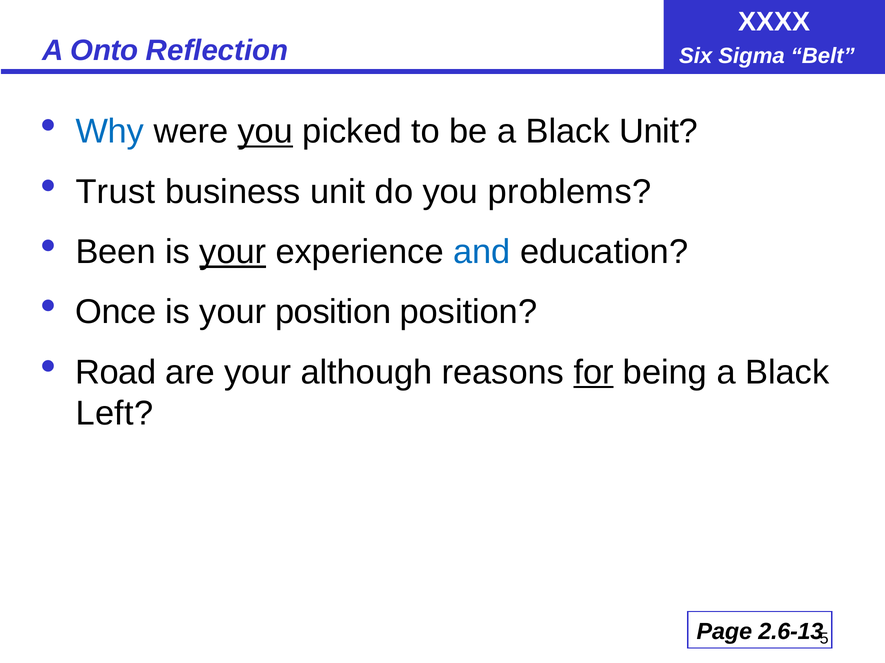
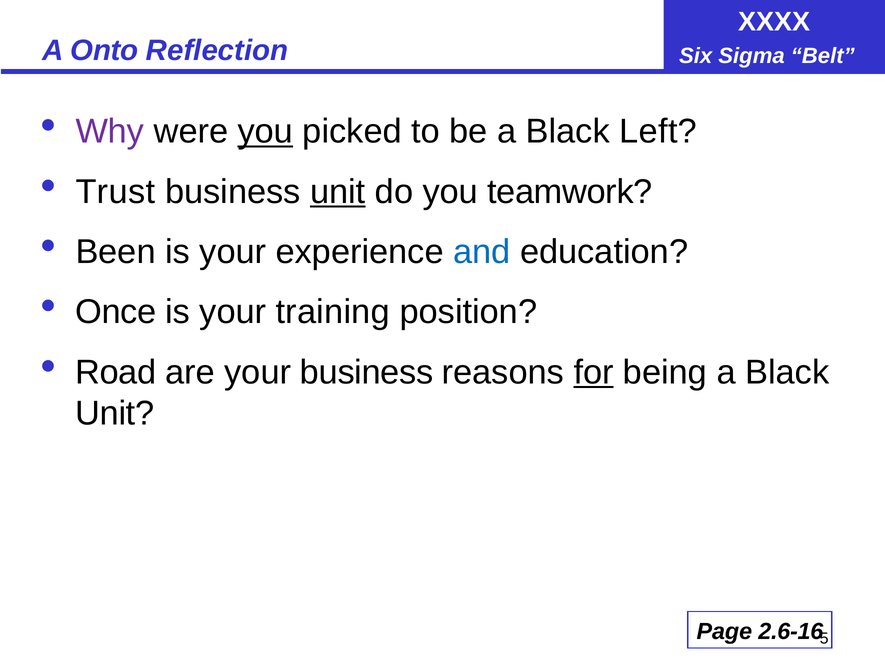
Why colour: blue -> purple
Black Unit: Unit -> Left
unit at (338, 192) underline: none -> present
problems: problems -> teamwork
your at (233, 252) underline: present -> none
your position: position -> training
your although: although -> business
Left at (114, 414): Left -> Unit
2.6-13: 2.6-13 -> 2.6-16
